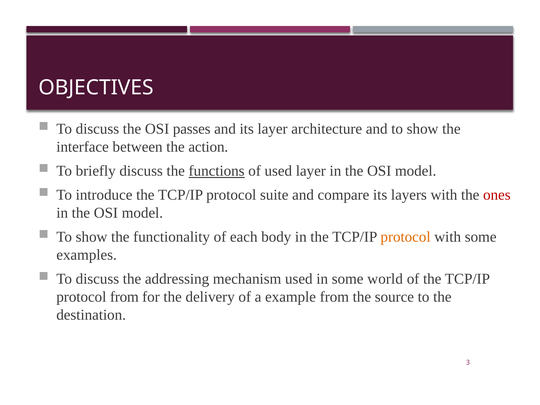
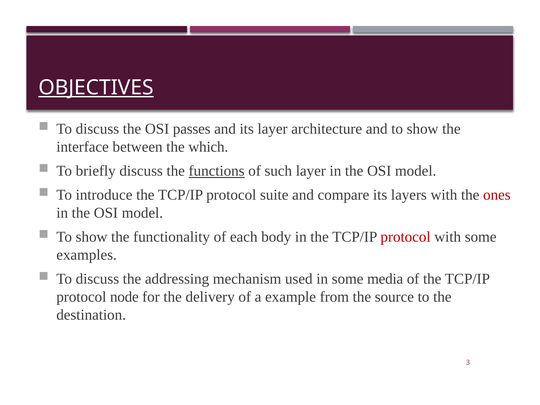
OBJECTIVES underline: none -> present
action: action -> which
of used: used -> such
protocol at (406, 237) colour: orange -> red
world: world -> media
protocol from: from -> node
